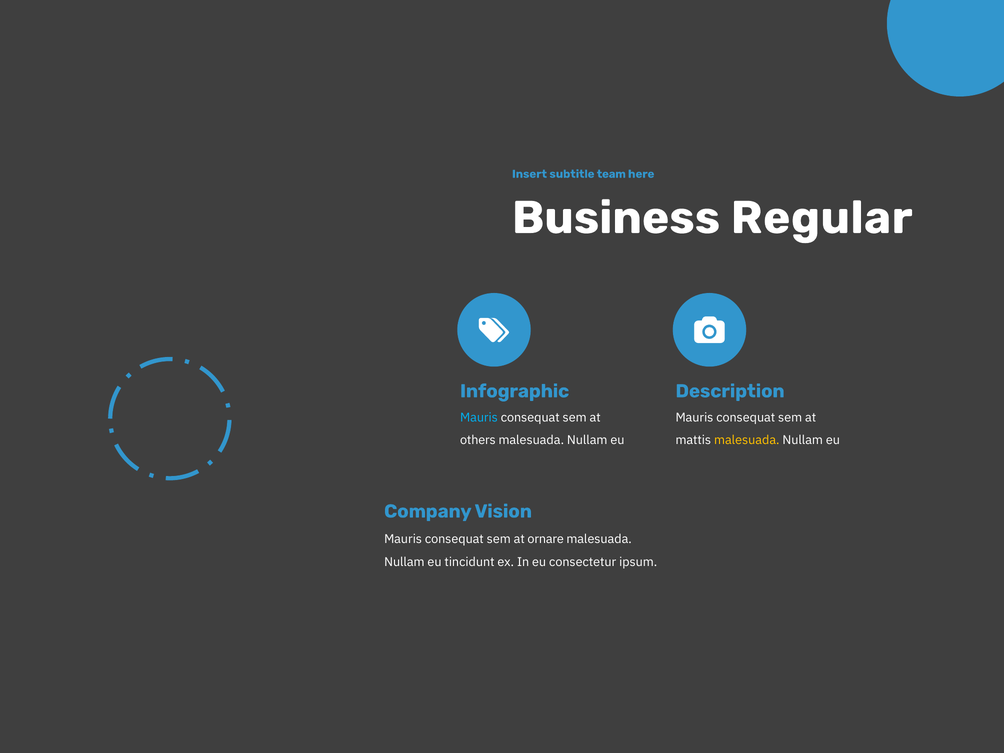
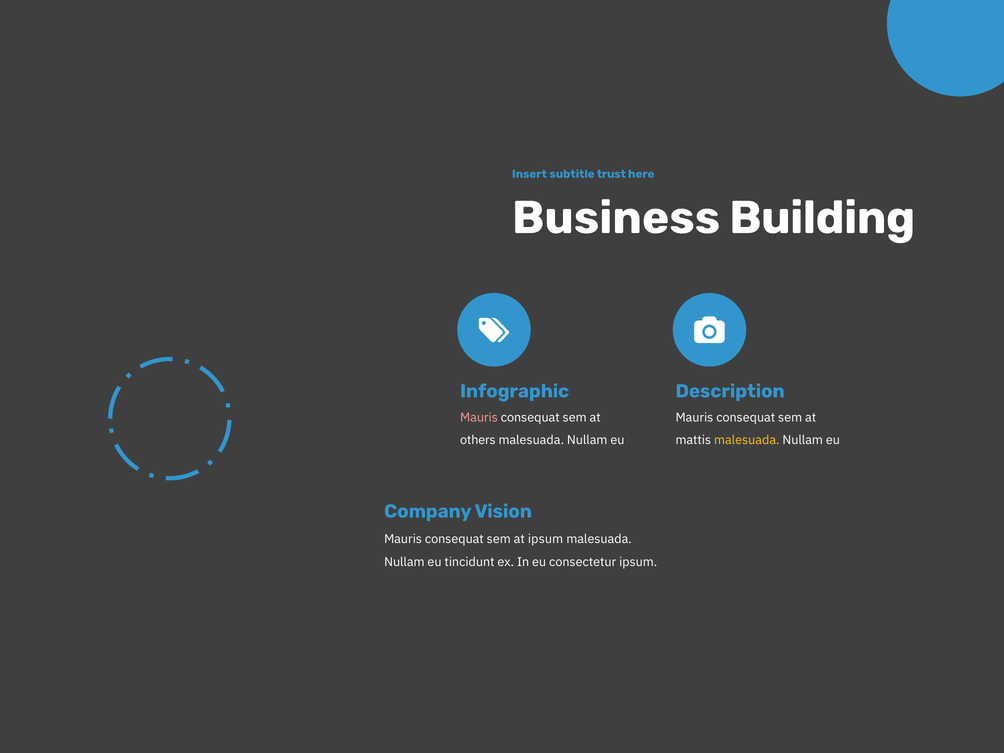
team: team -> trust
Regular: Regular -> Building
Mauris at (479, 418) colour: light blue -> pink
at ornare: ornare -> ipsum
